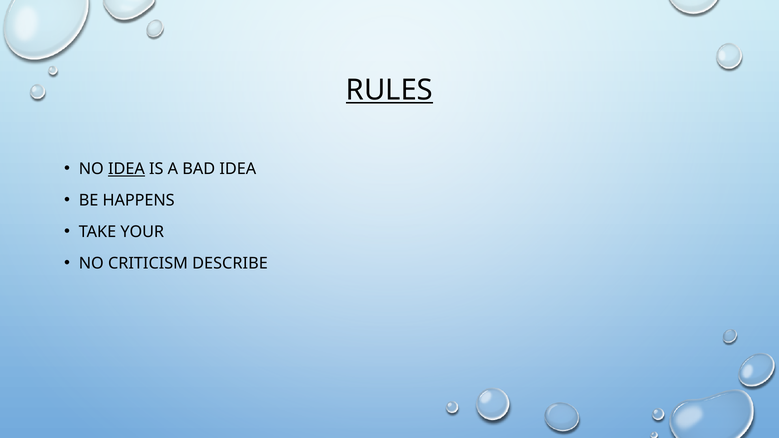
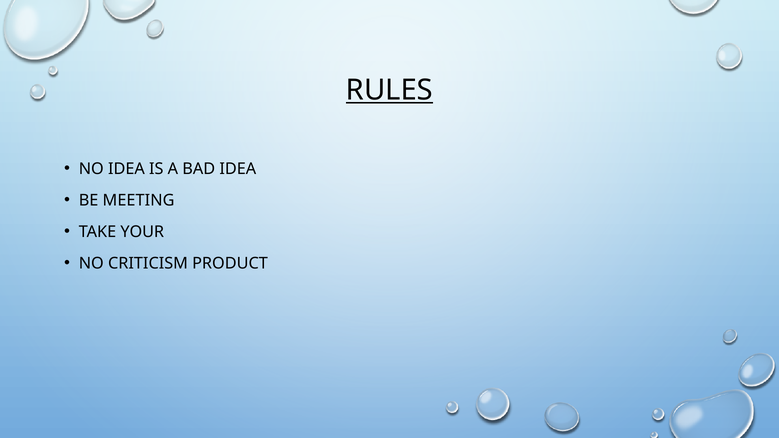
IDEA at (126, 169) underline: present -> none
HAPPENS: HAPPENS -> MEETING
DESCRIBE: DESCRIBE -> PRODUCT
